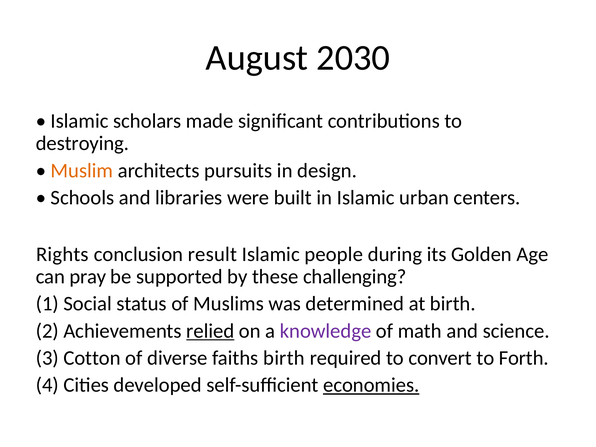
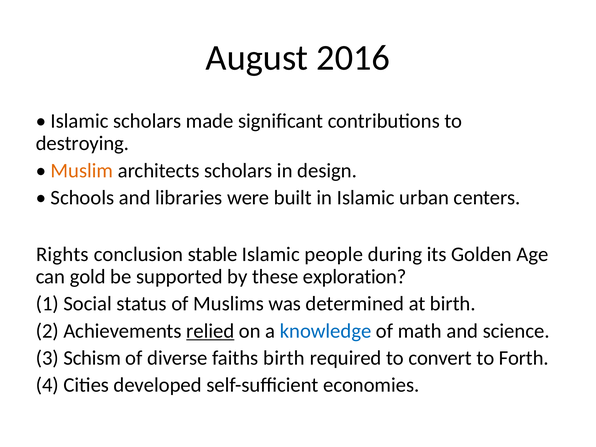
2030: 2030 -> 2016
architects pursuits: pursuits -> scholars
result: result -> stable
pray: pray -> gold
challenging: challenging -> exploration
knowledge colour: purple -> blue
Cotton: Cotton -> Schism
economies underline: present -> none
